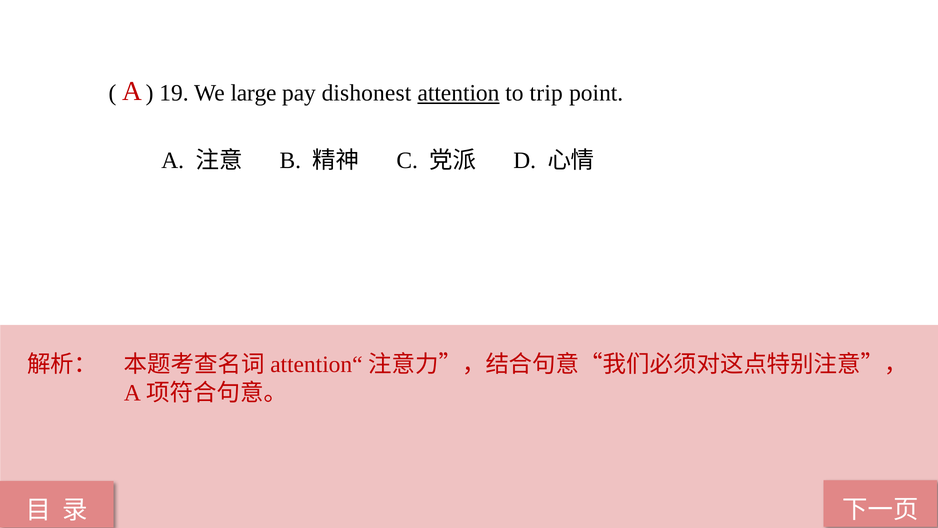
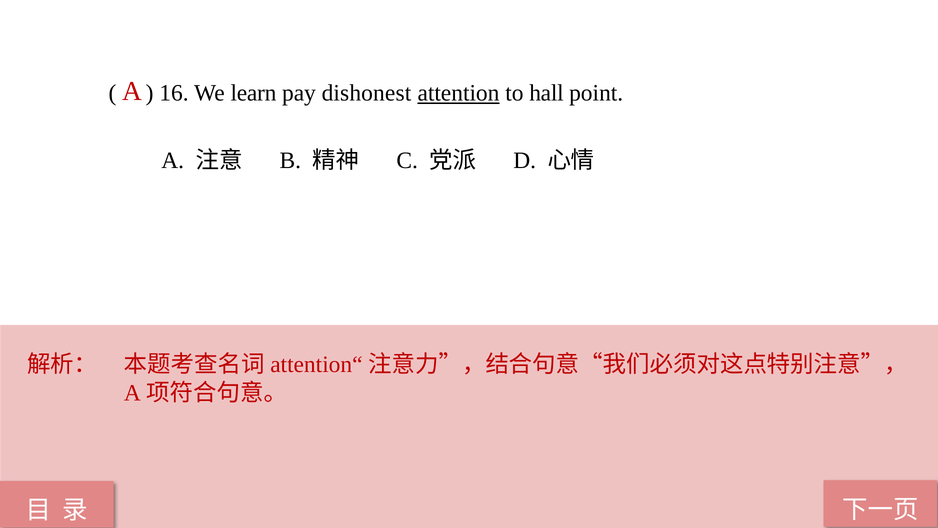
19: 19 -> 16
large: large -> learn
trip: trip -> hall
